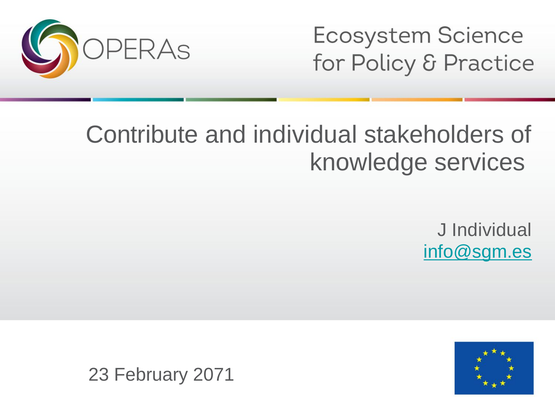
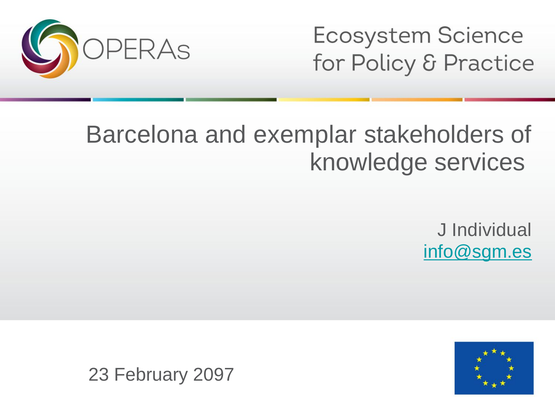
Contribute: Contribute -> Barcelona
and individual: individual -> exemplar
2071: 2071 -> 2097
